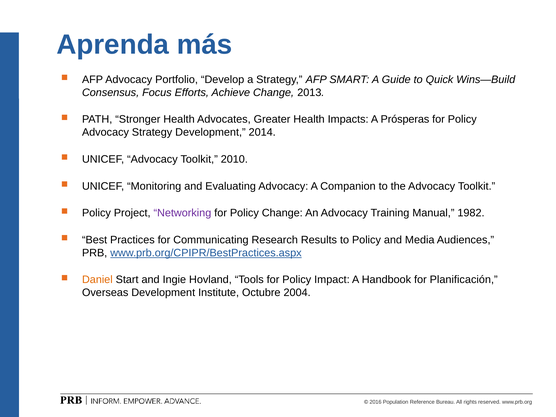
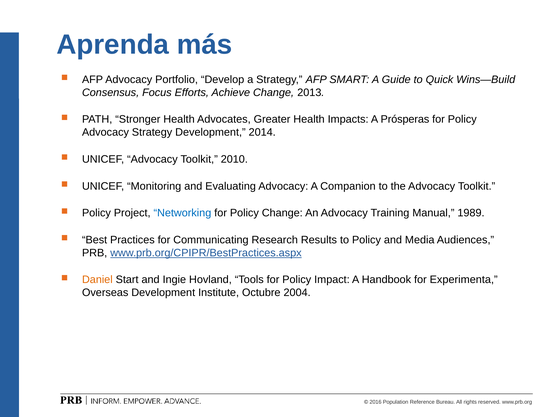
Networking colour: purple -> blue
1982: 1982 -> 1989
Planificación: Planificación -> Experimenta
